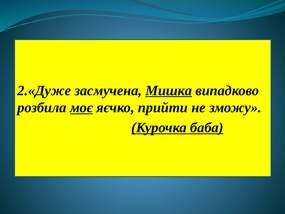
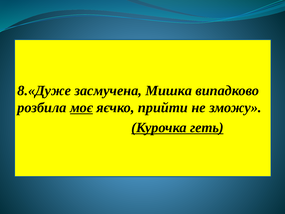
2.«Дуже: 2.«Дуже -> 8.«Дуже
Мишка underline: present -> none
баба: баба -> геть
